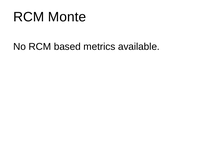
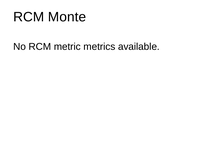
based: based -> metric
